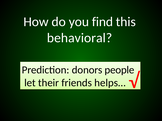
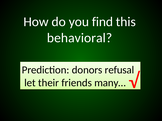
people: people -> refusal
helps…: helps… -> many…
